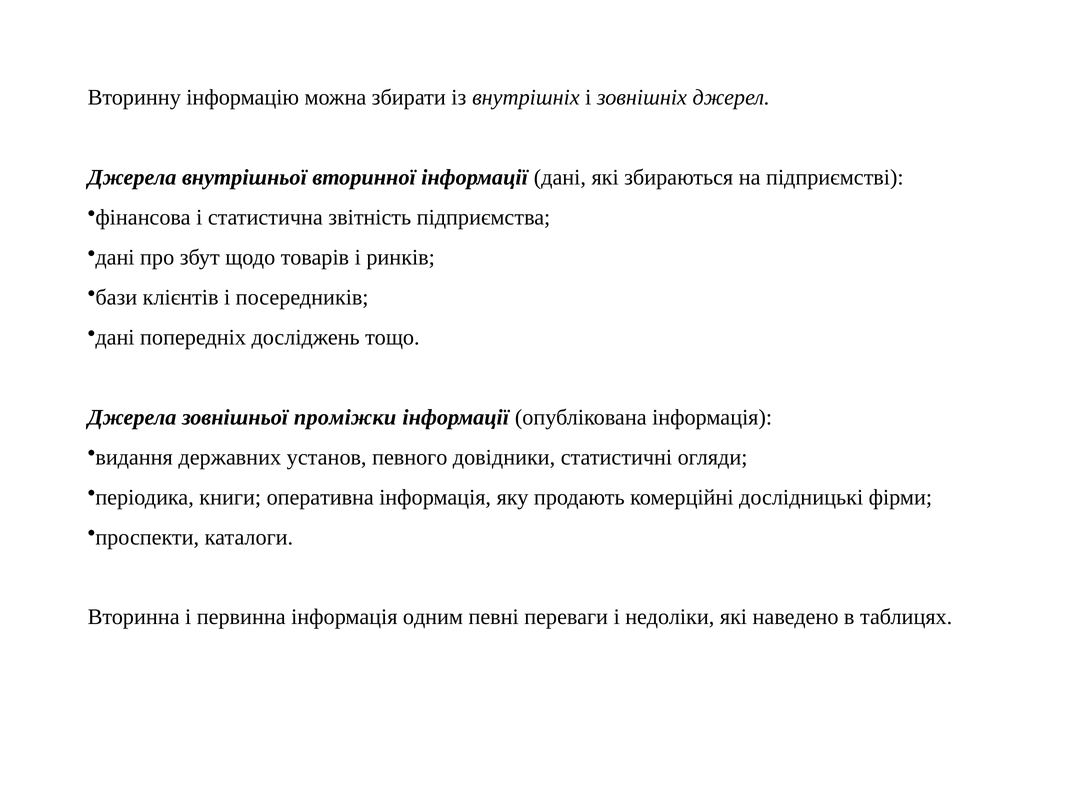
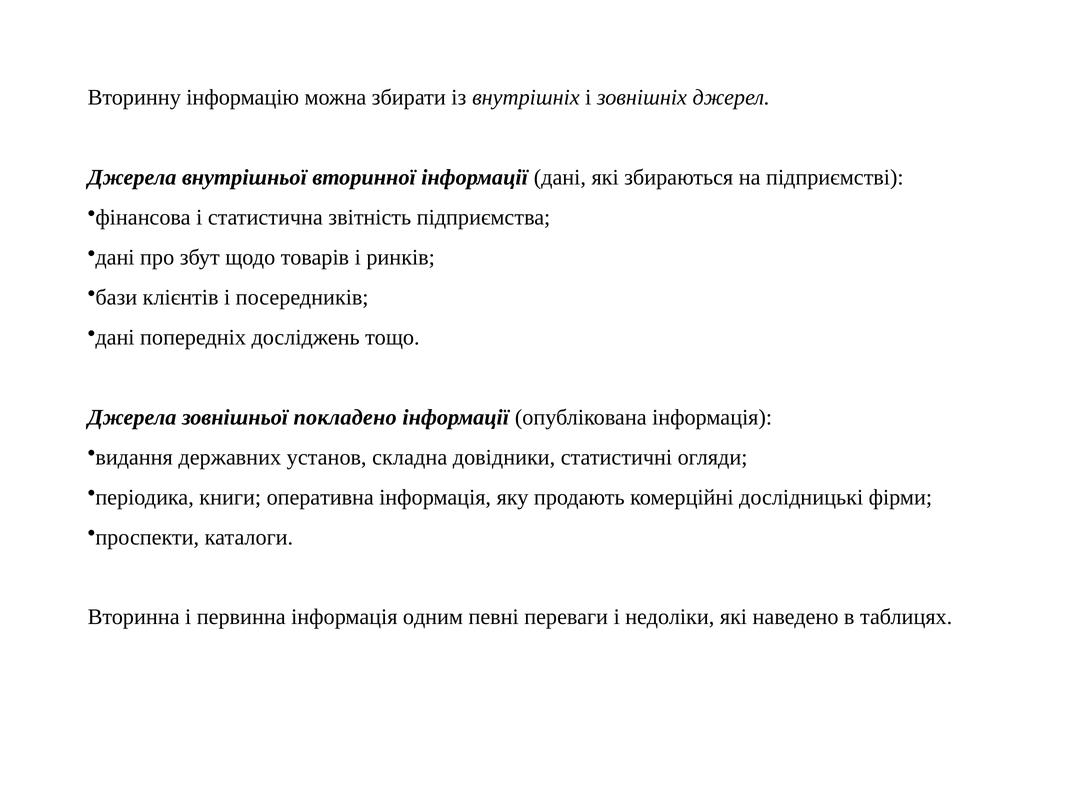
проміжки: проміжки -> покладено
певного: певного -> складна
